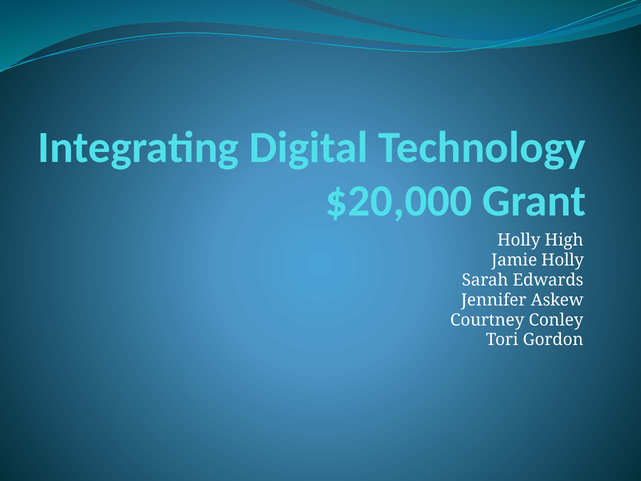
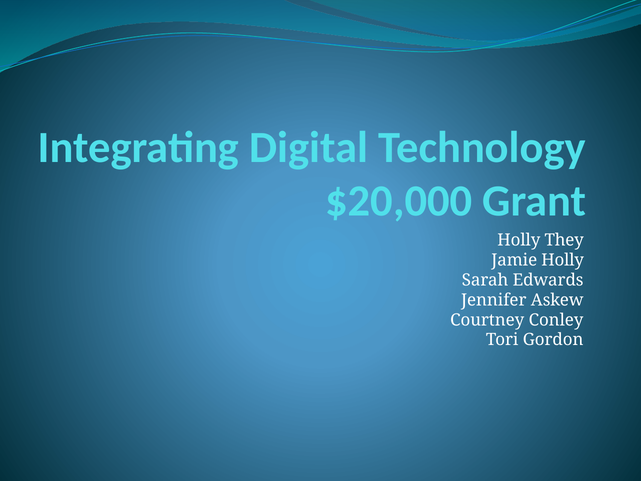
High: High -> They
